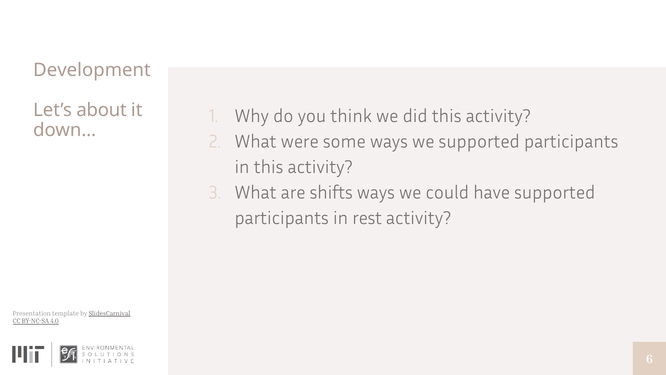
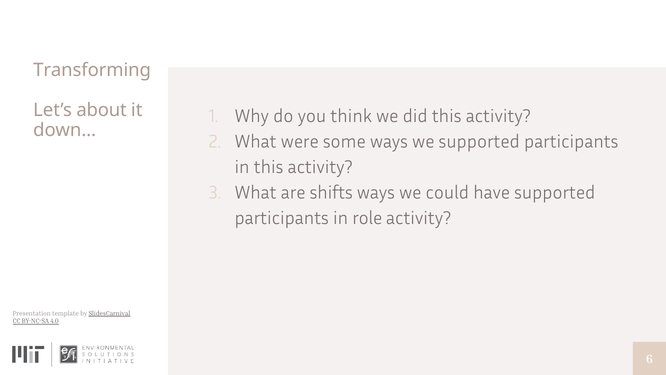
Development: Development -> Transforming
rest: rest -> role
